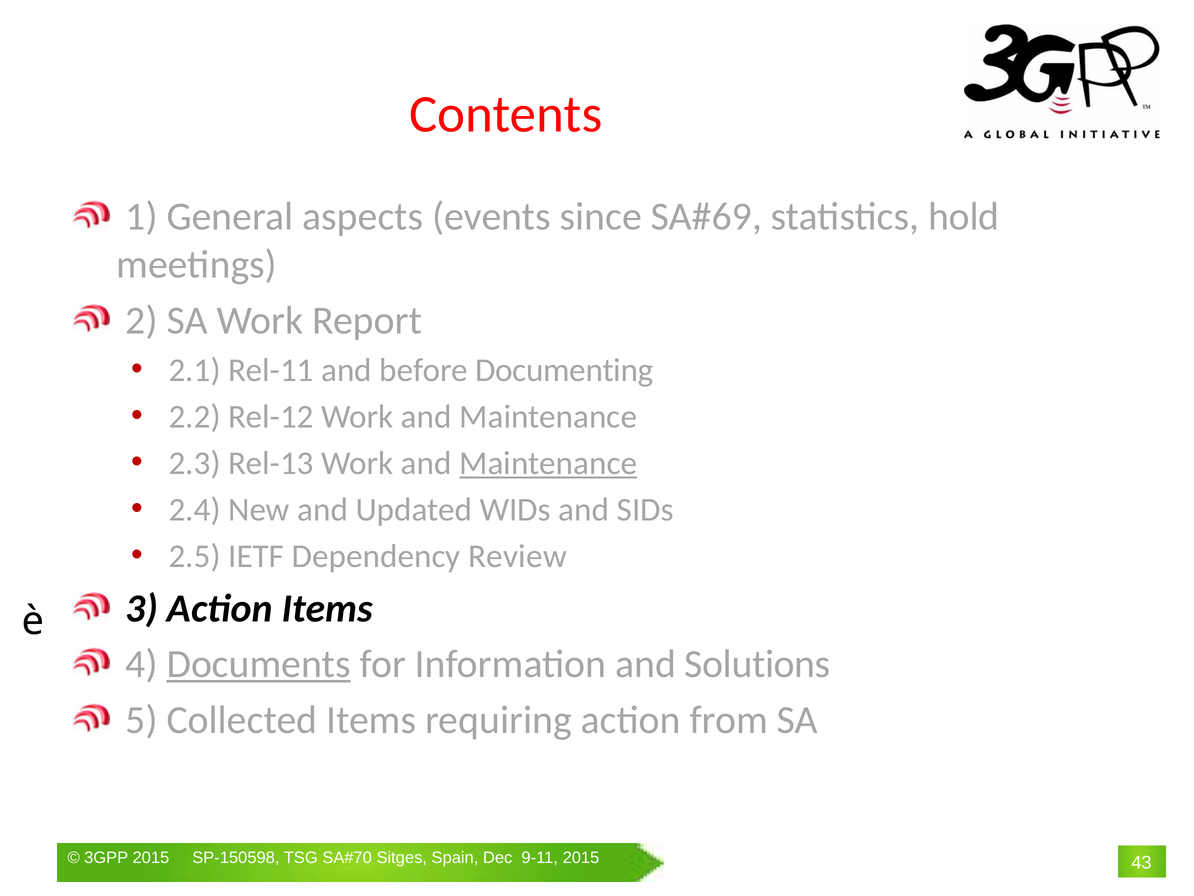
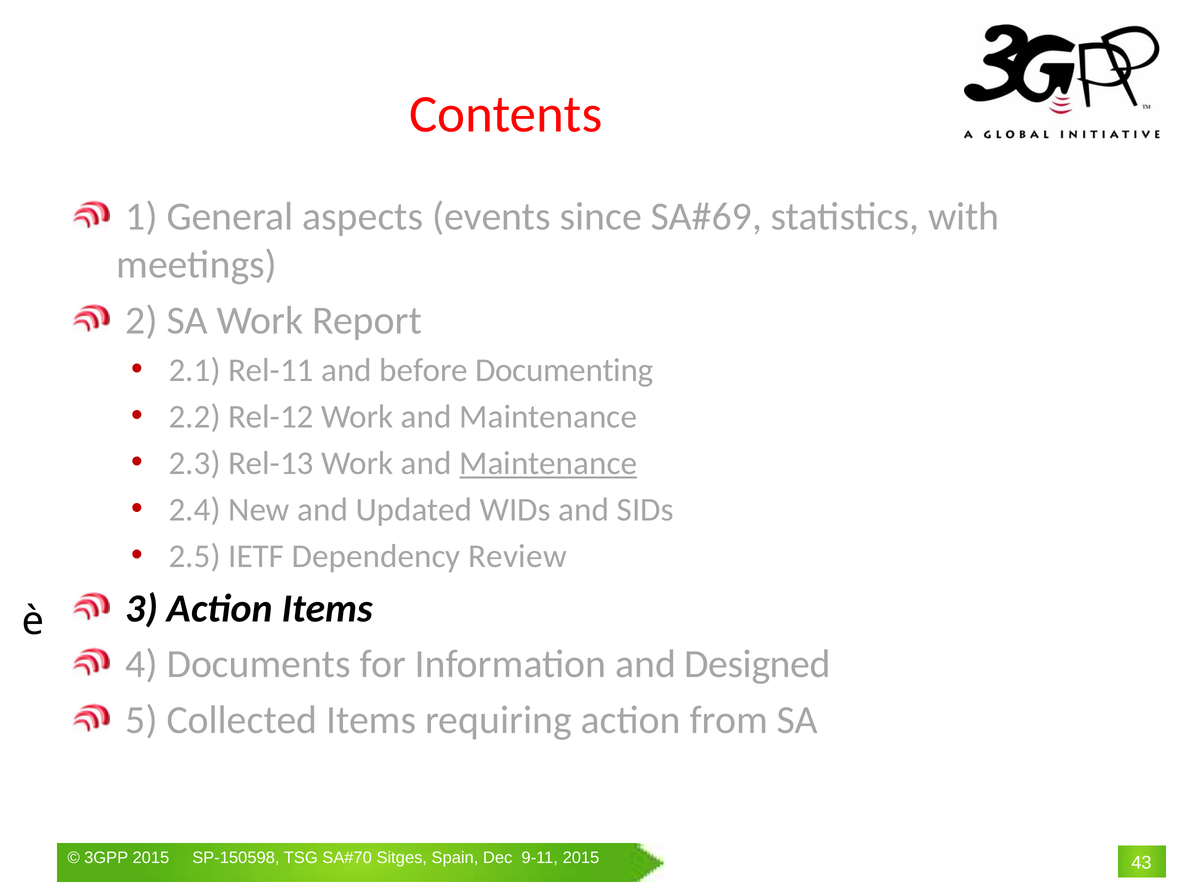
hold: hold -> with
Documents underline: present -> none
Solutions: Solutions -> Designed
